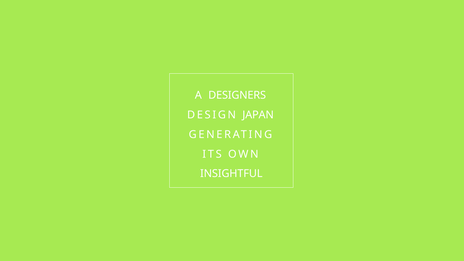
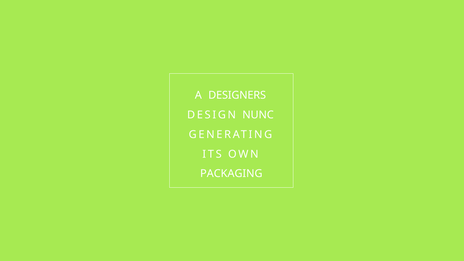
JAPAN: JAPAN -> NUNC
INSIGHTFUL: INSIGHTFUL -> PACKAGING
